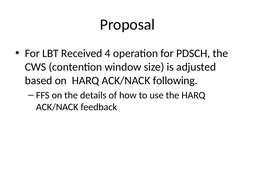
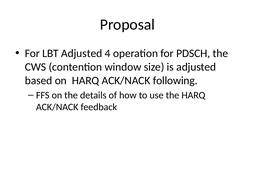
LBT Received: Received -> Adjusted
